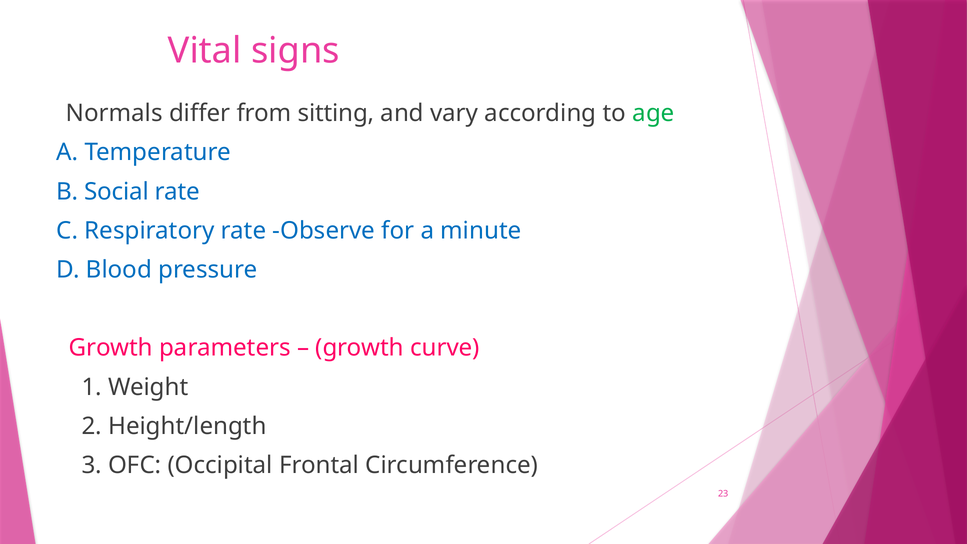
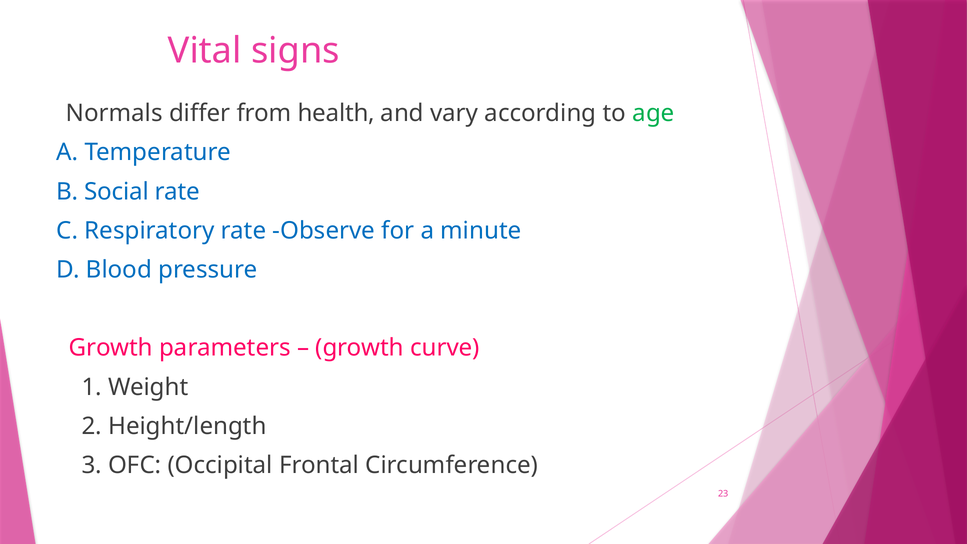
sitting: sitting -> health
